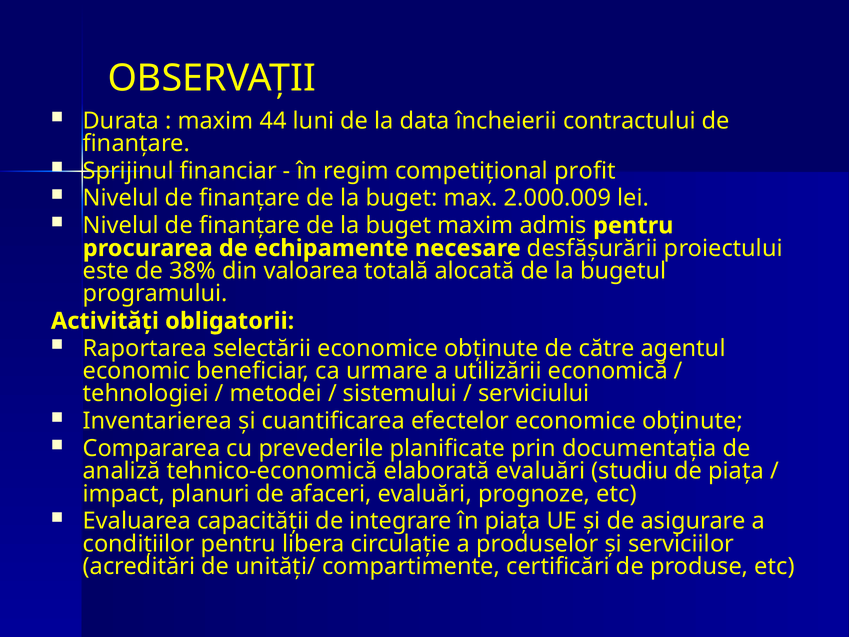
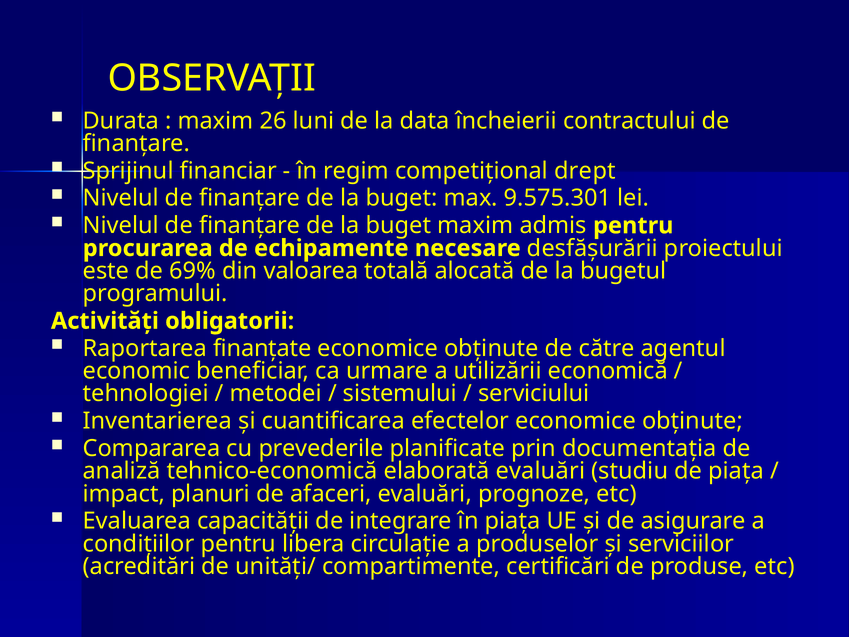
44: 44 -> 26
profit: profit -> drept
2.000.009: 2.000.009 -> 9.575.301
38%: 38% -> 69%
selectării: selectării -> finanţate
